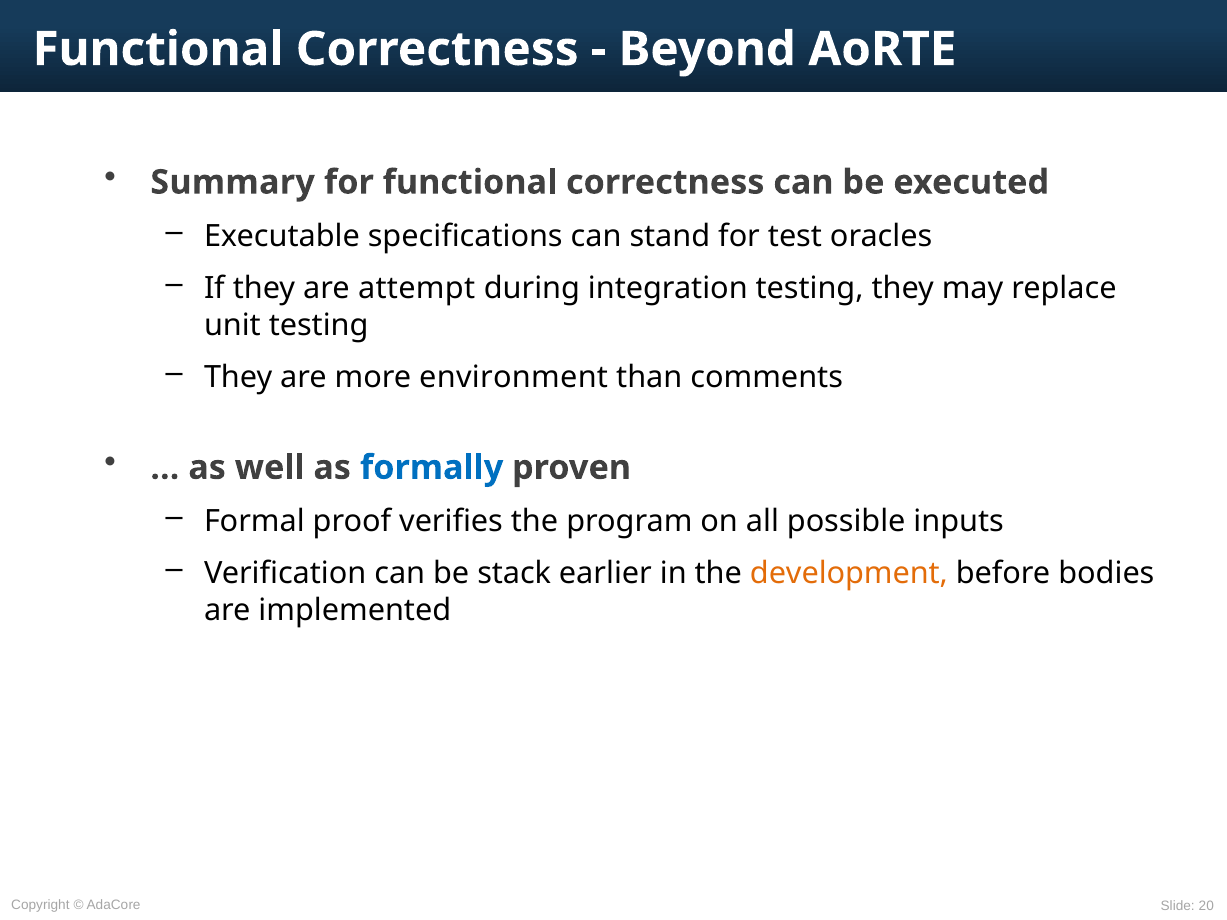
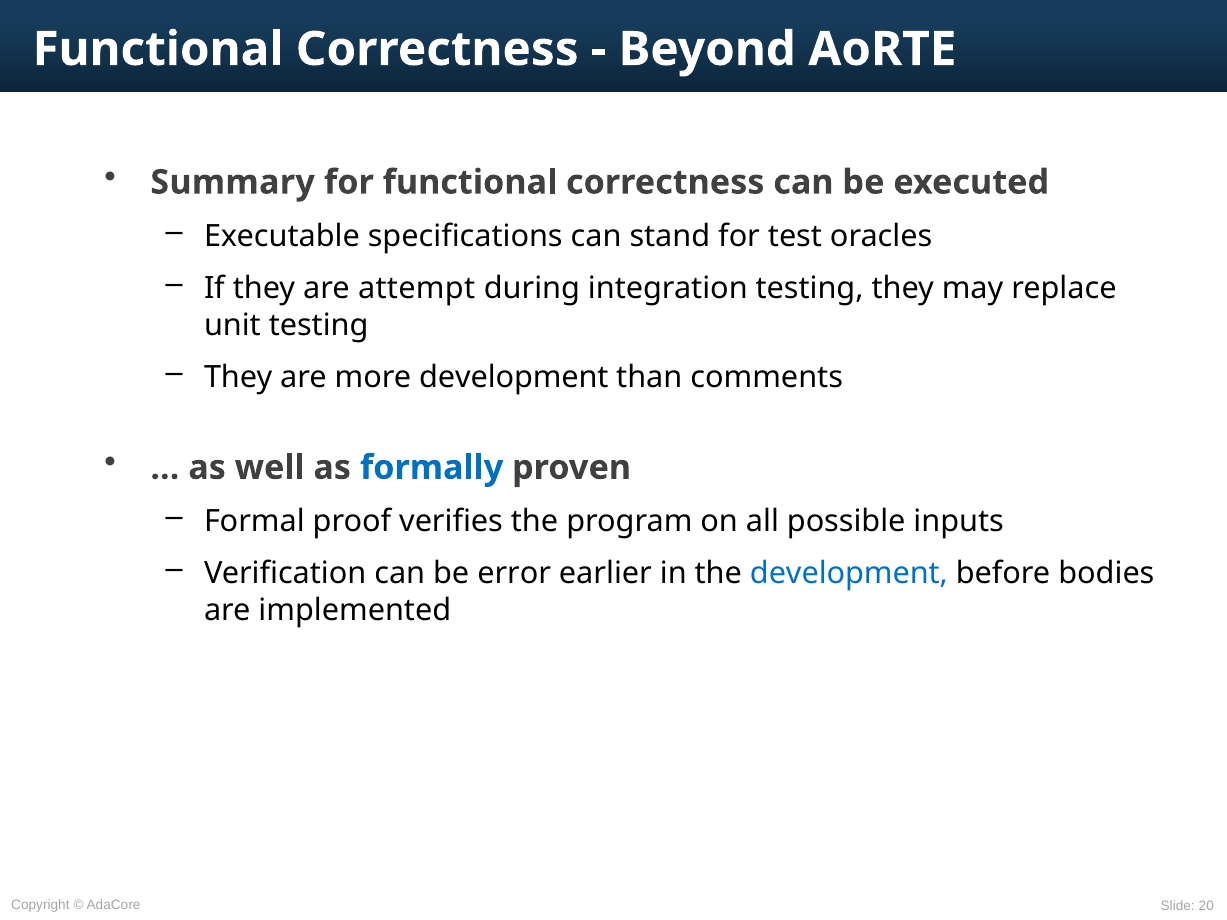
more environment: environment -> development
stack: stack -> error
development at (849, 574) colour: orange -> blue
